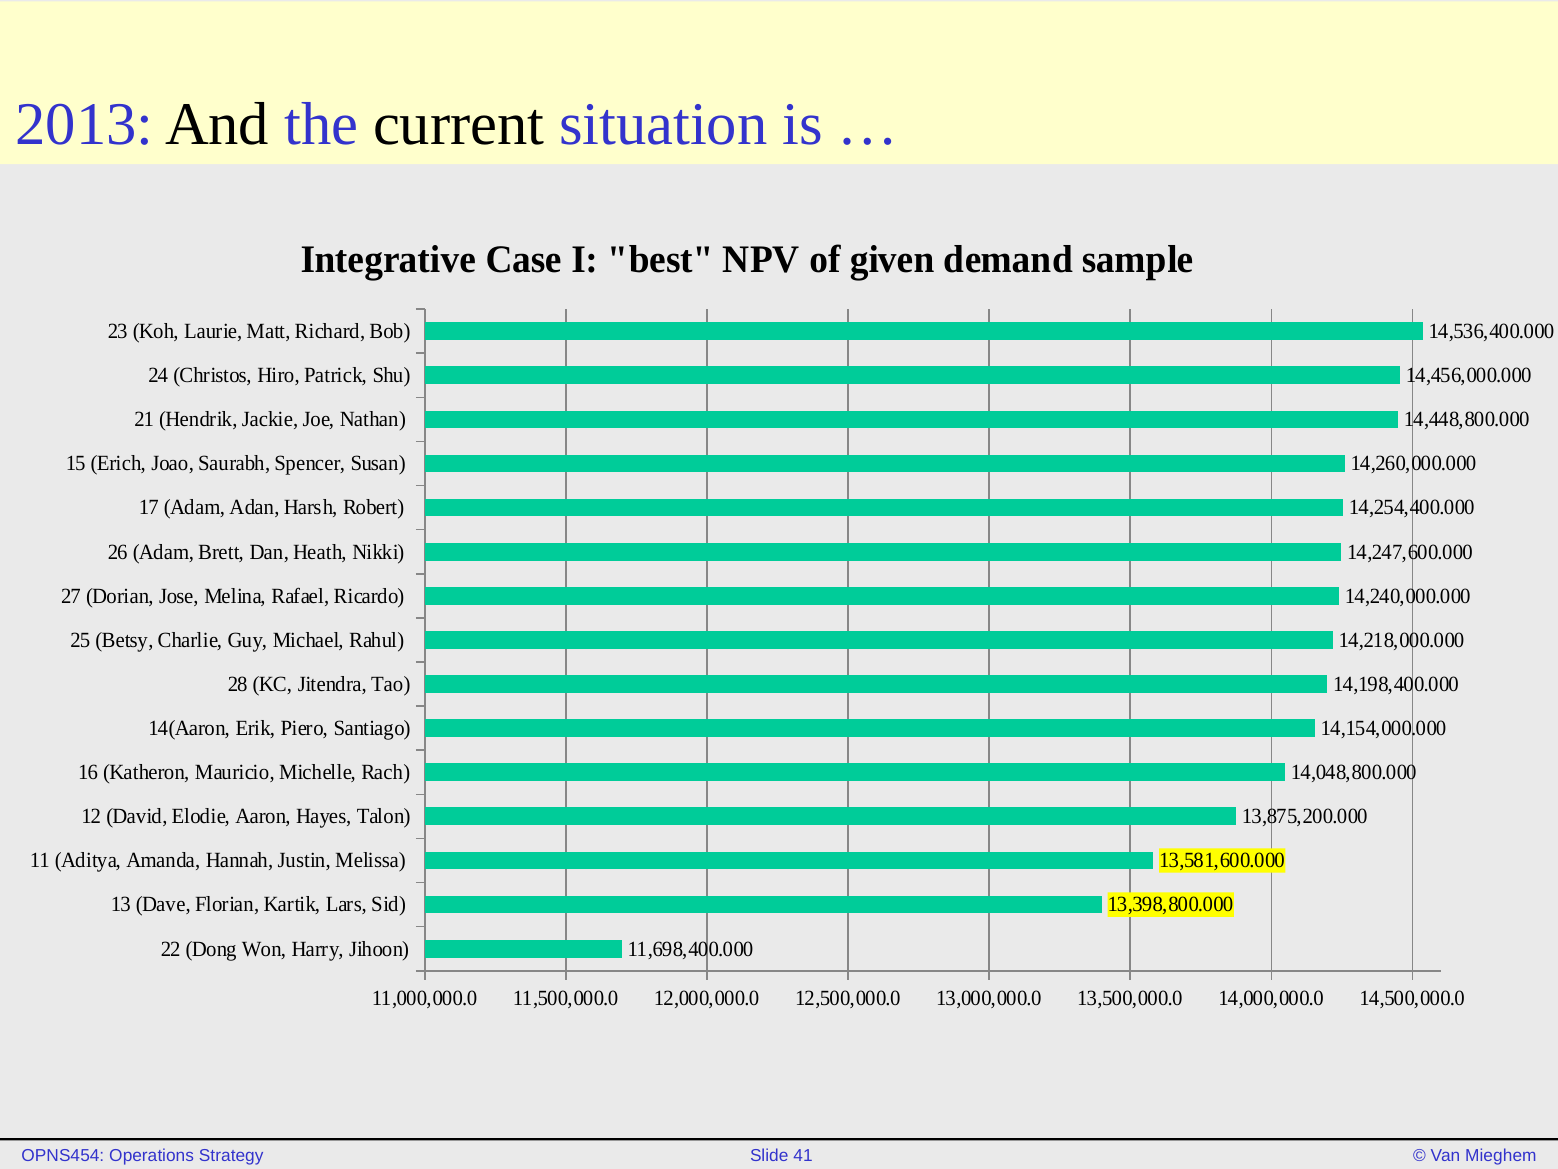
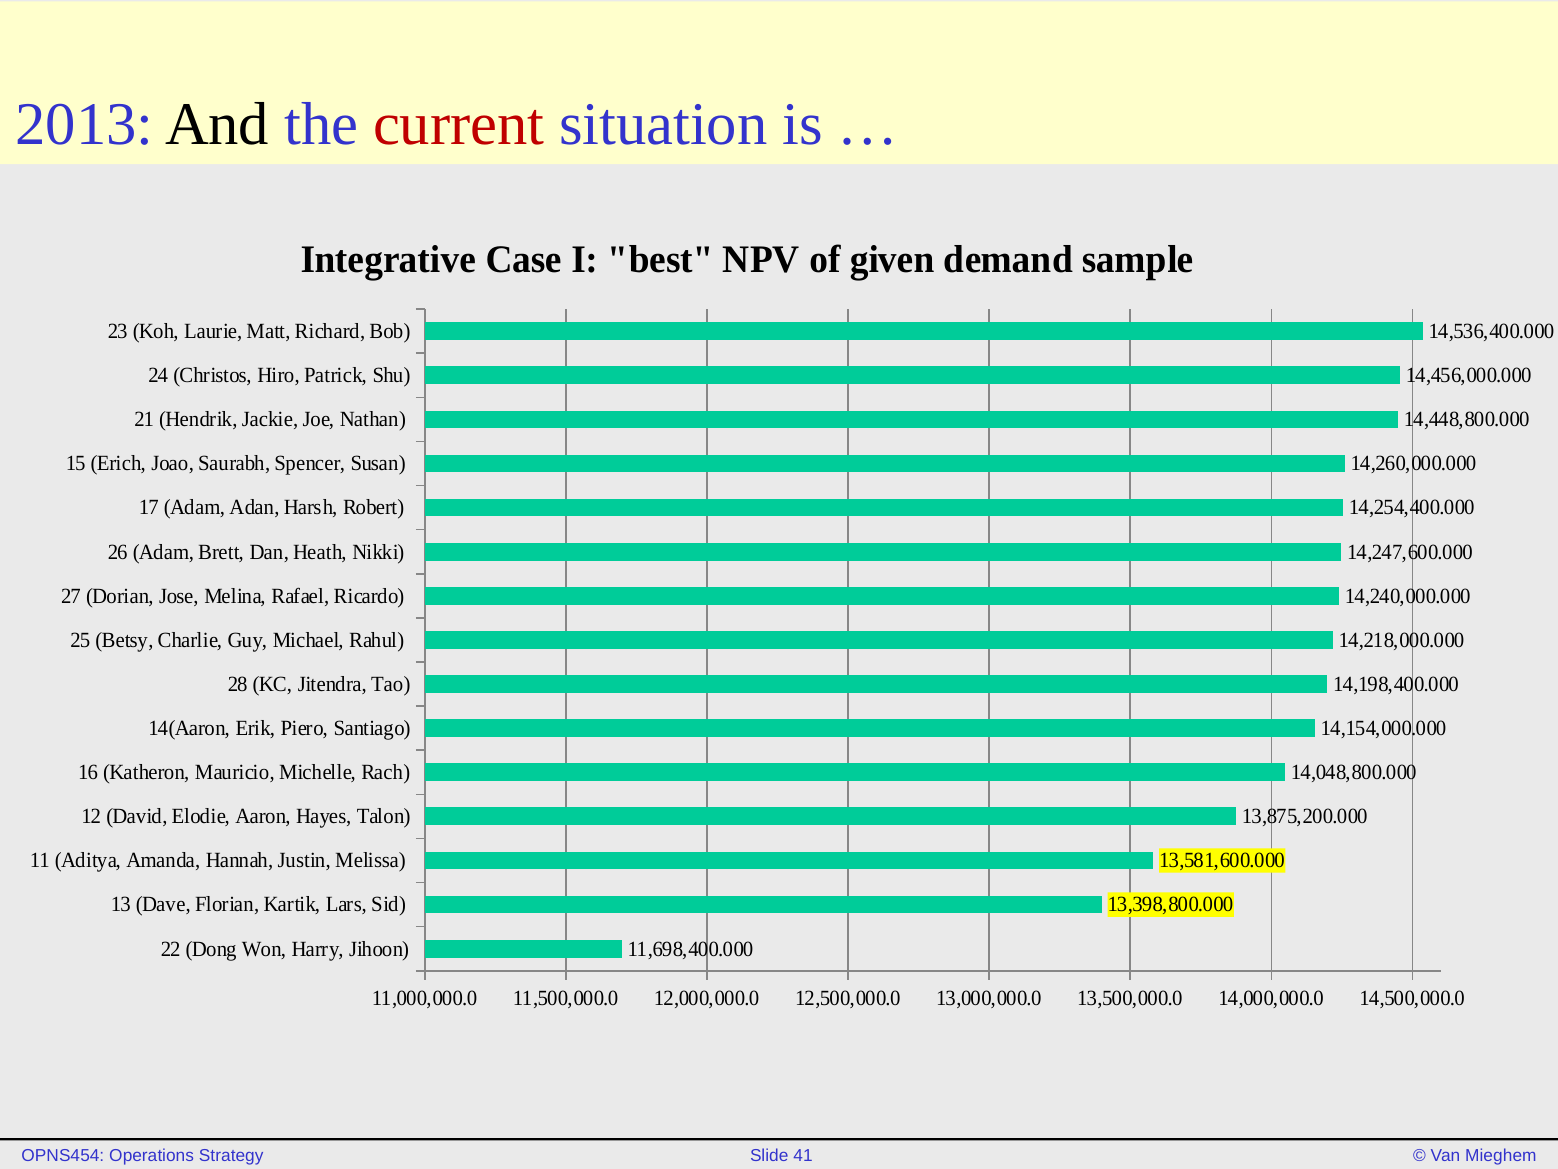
current colour: black -> red
